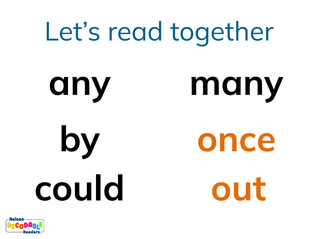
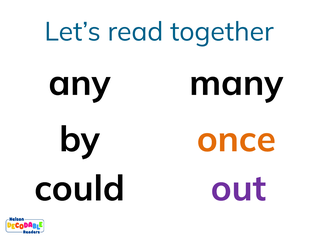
out colour: orange -> purple
